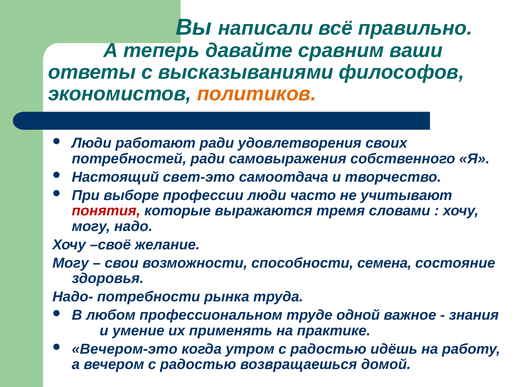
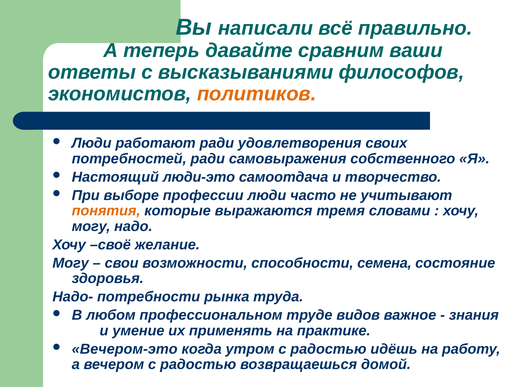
свет-это: свет-это -> люди-это
понятия colour: red -> orange
одной: одной -> видов
